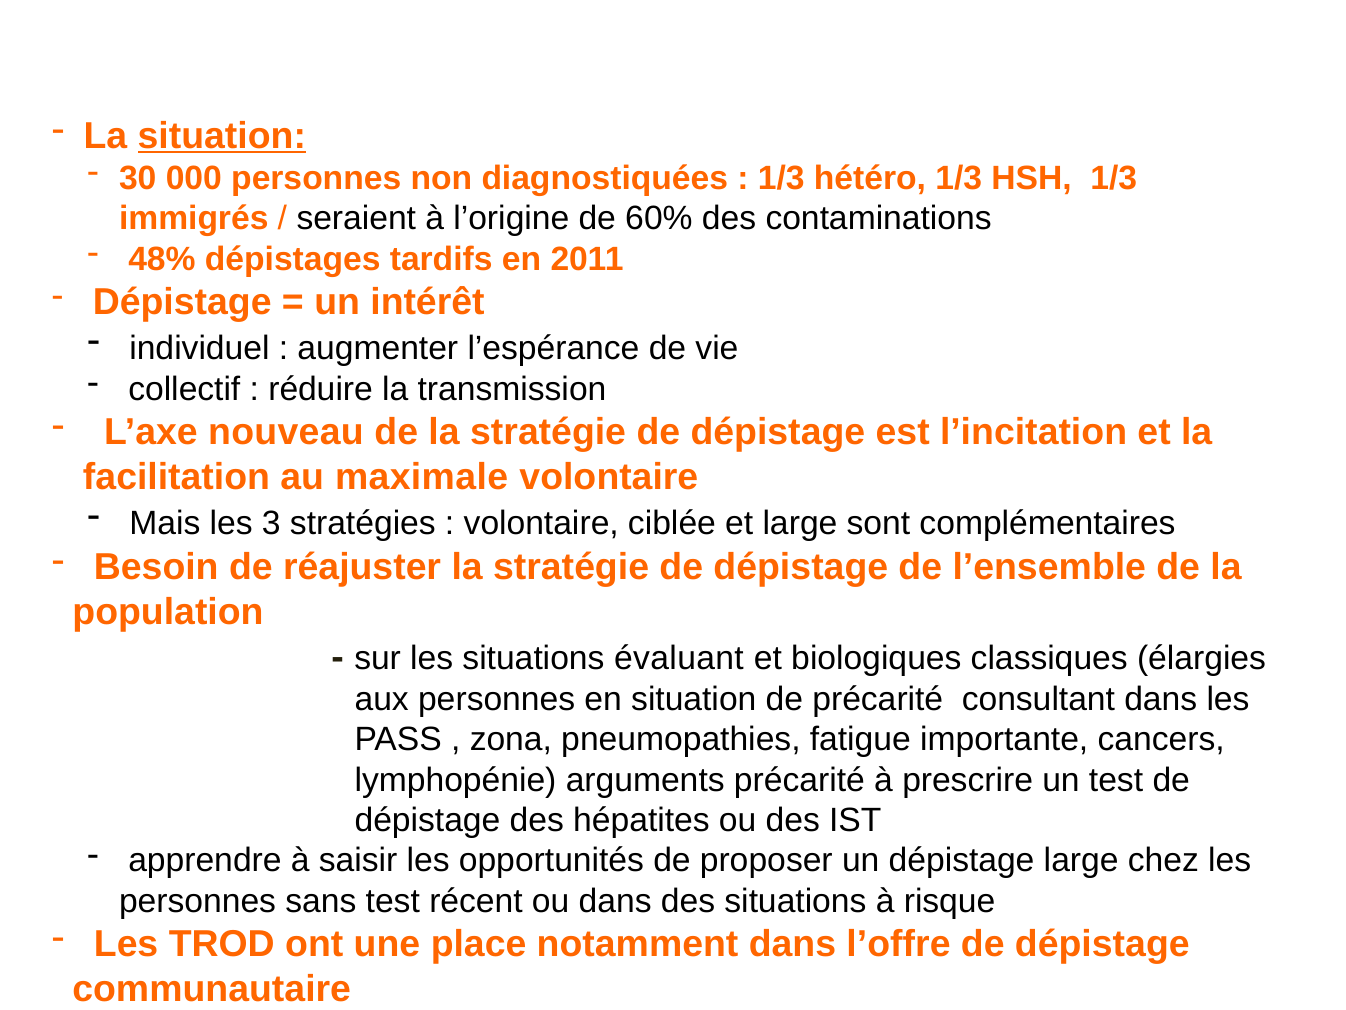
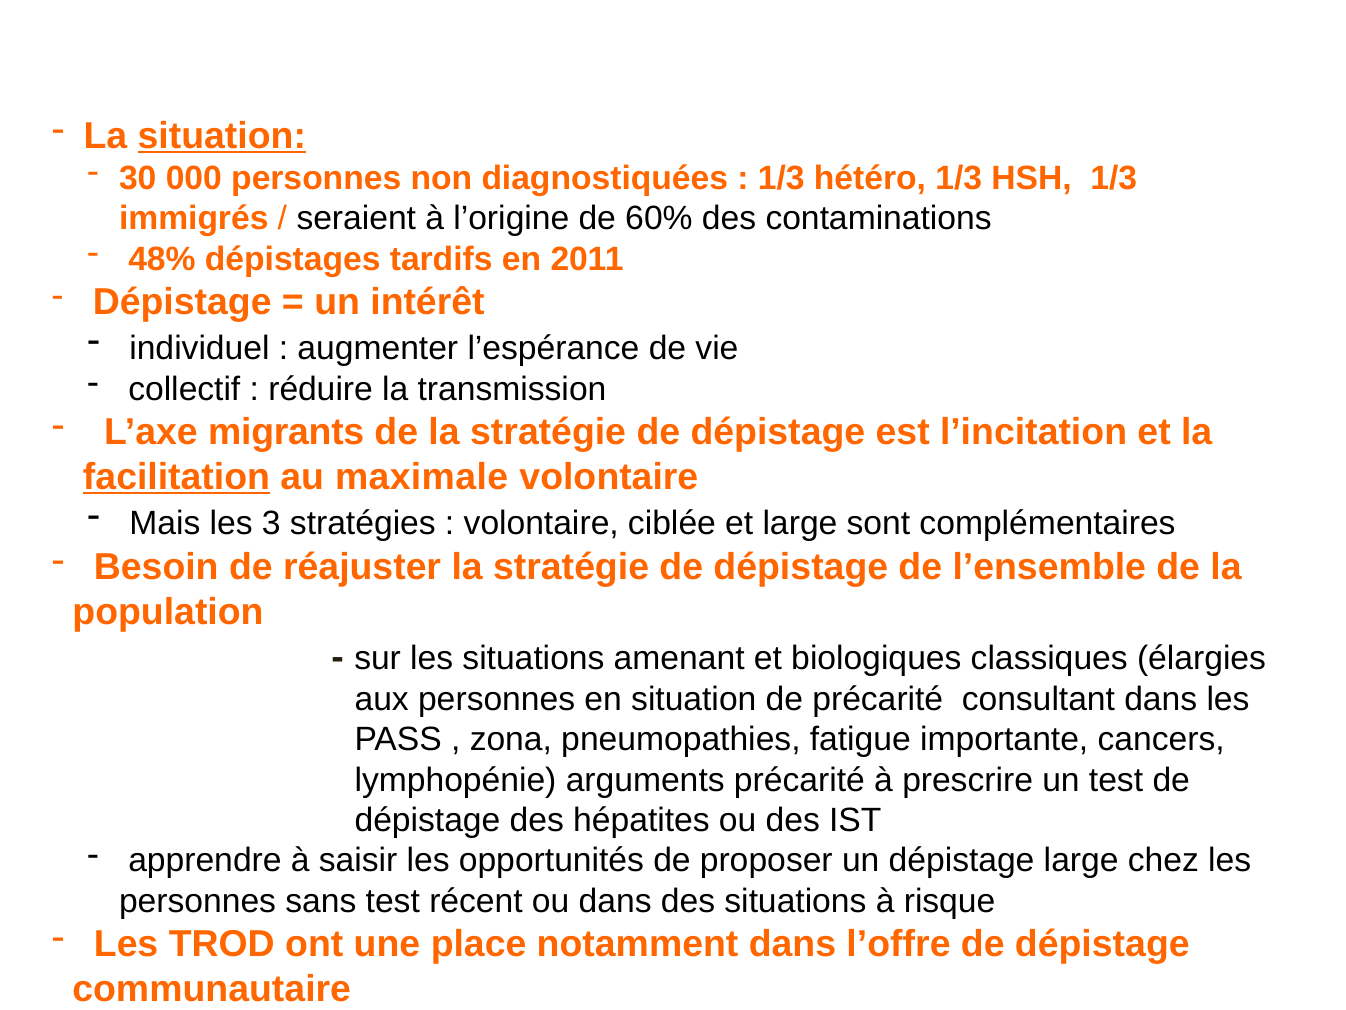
nouveau: nouveau -> migrants
facilitation underline: none -> present
évaluant: évaluant -> amenant
